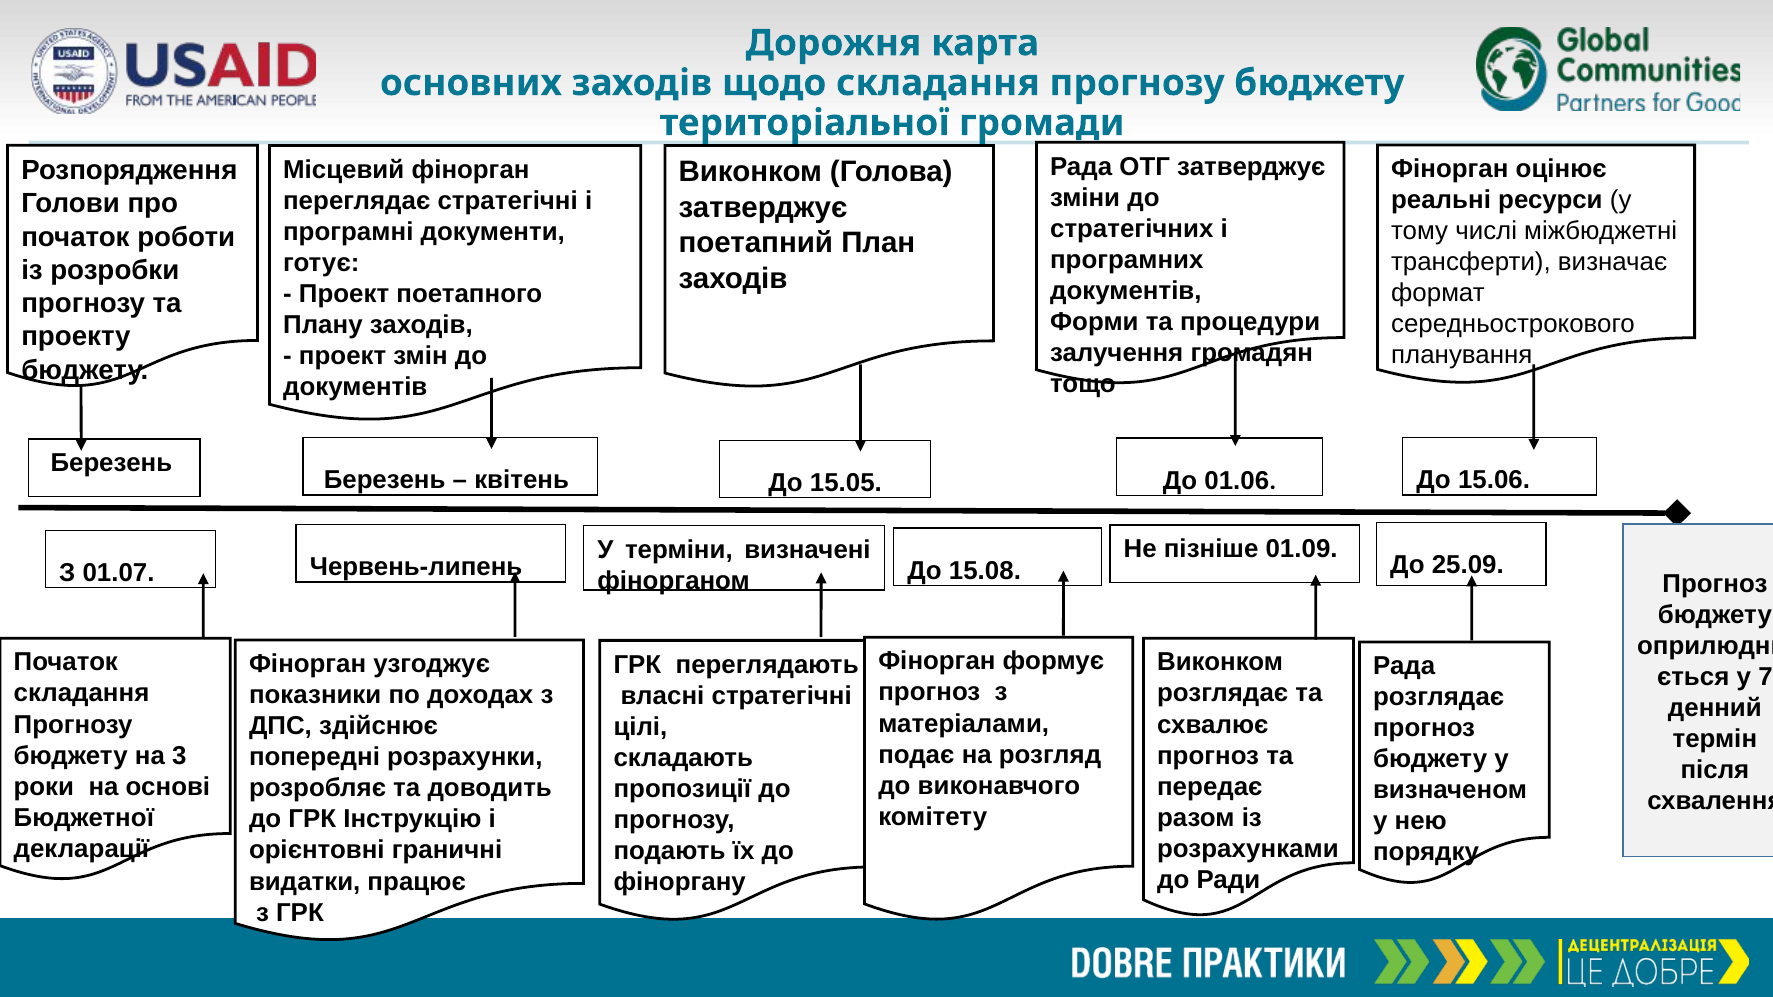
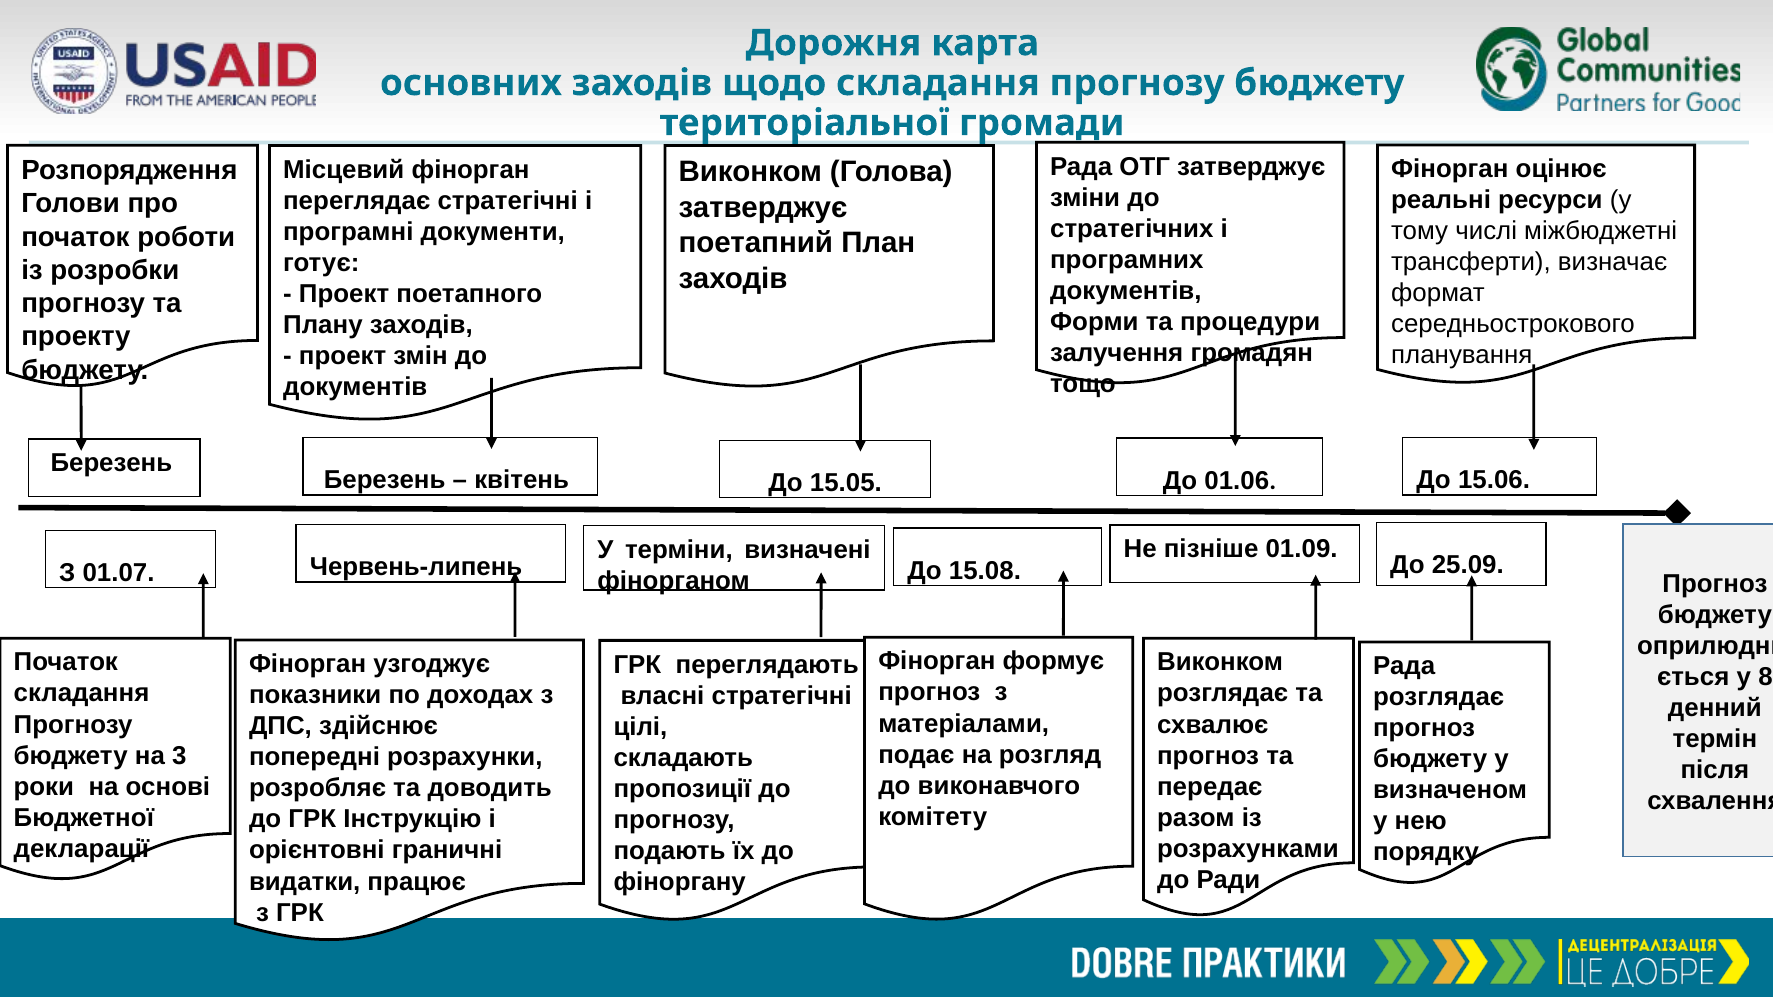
7: 7 -> 8
